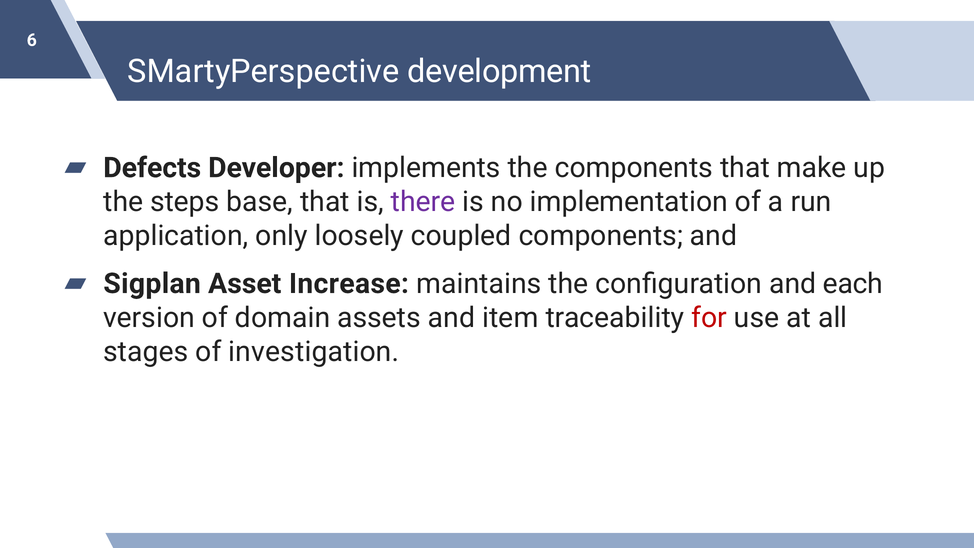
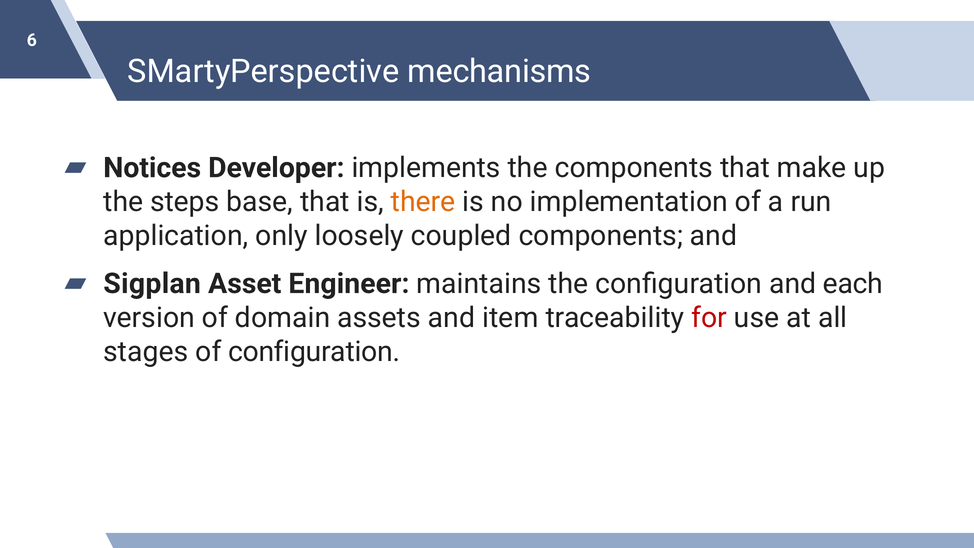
development: development -> mechanisms
Defects: Defects -> Notices
there colour: purple -> orange
Increase: Increase -> Engineer
of investigation: investigation -> configuration
